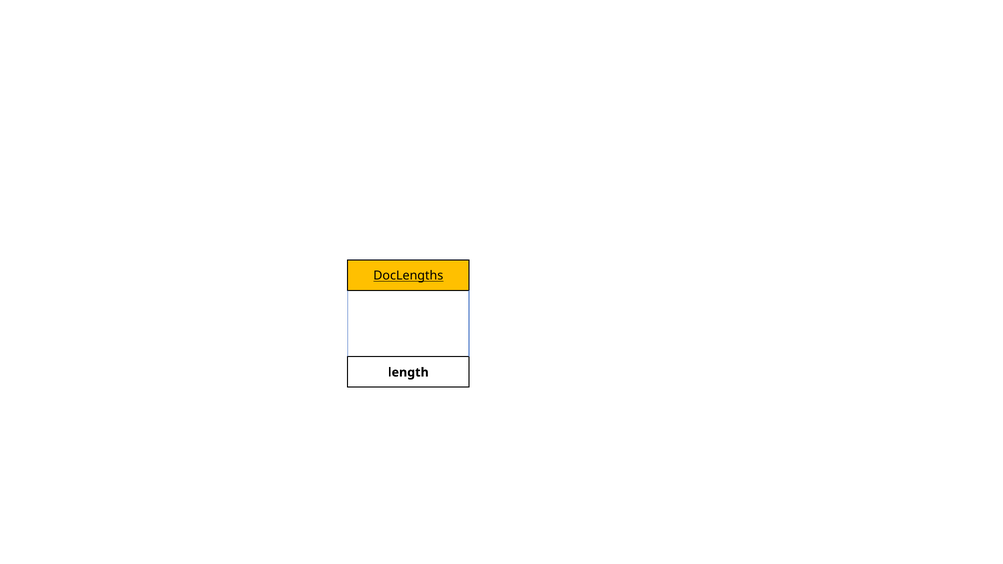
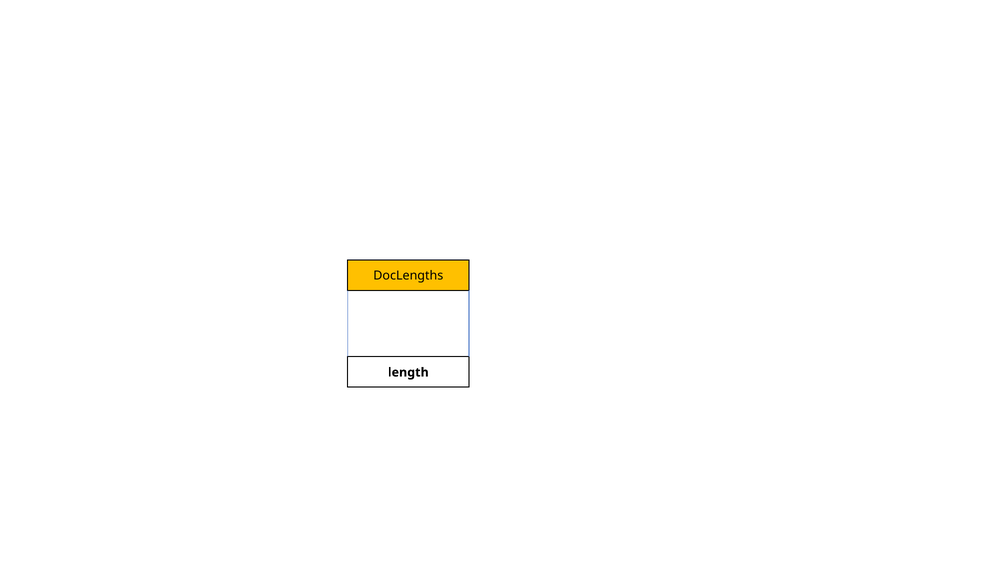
DocLengths underline: present -> none
